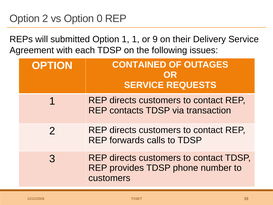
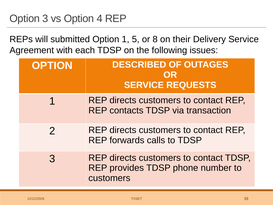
Option 2: 2 -> 3
0: 0 -> 4
1 1: 1 -> 5
9: 9 -> 8
CONTAINED: CONTAINED -> DESCRIBED
